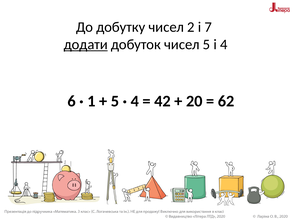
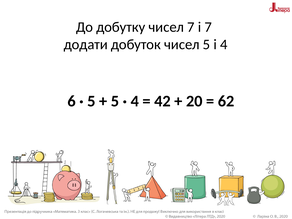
чисел 2: 2 -> 7
додати underline: present -> none
1 at (91, 101): 1 -> 5
